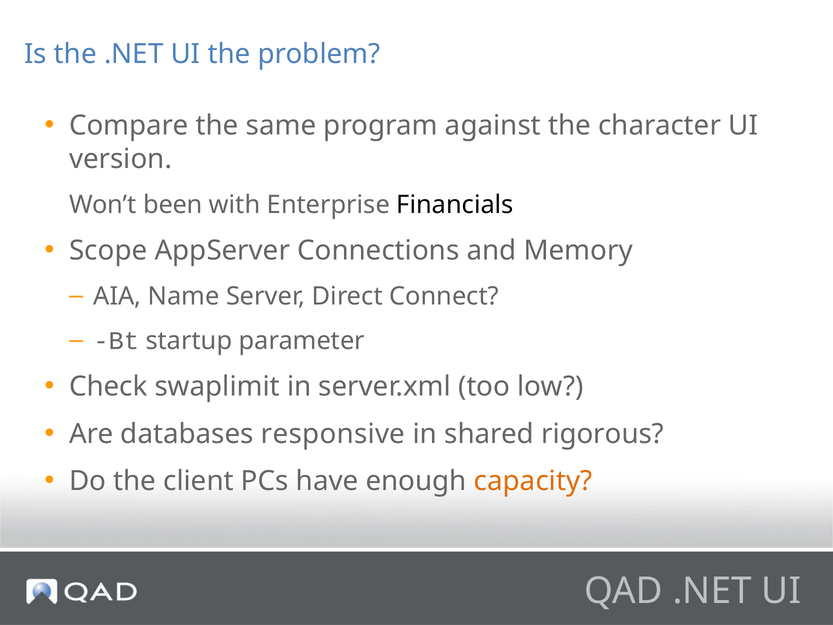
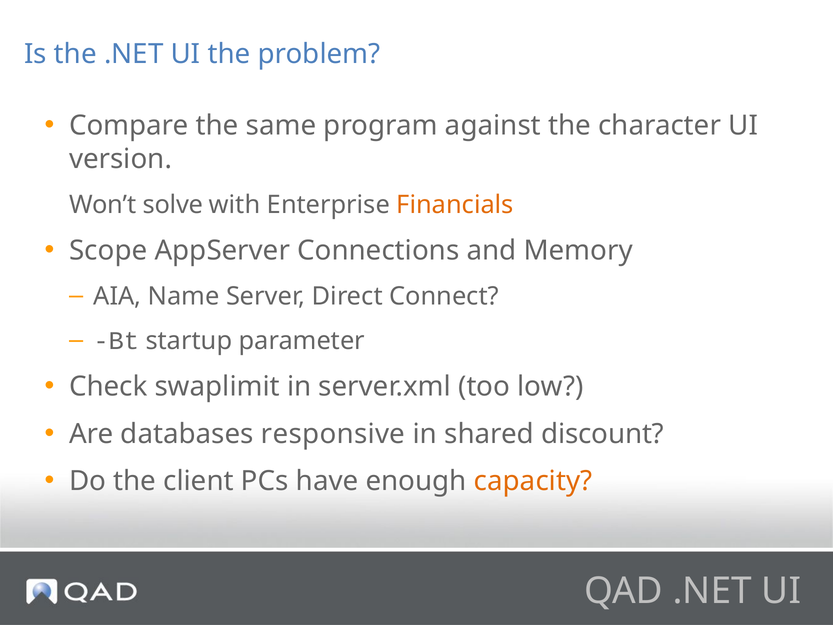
been: been -> solve
Financials colour: black -> orange
rigorous: rigorous -> discount
